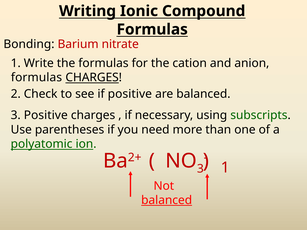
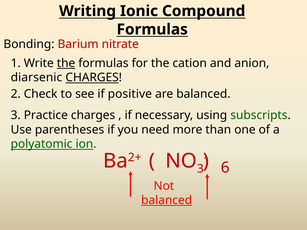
the at (66, 63) underline: none -> present
formulas at (36, 78): formulas -> diarsenic
3 Positive: Positive -> Practice
1 at (225, 168): 1 -> 6
